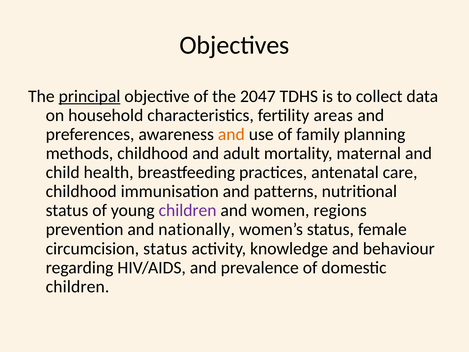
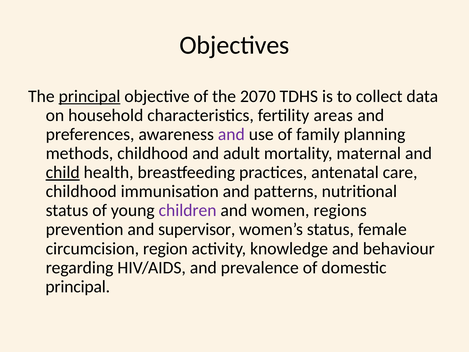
2047: 2047 -> 2070
and at (231, 134) colour: orange -> purple
child underline: none -> present
nationally: nationally -> supervisor
circumcision status: status -> region
children at (78, 286): children -> principal
